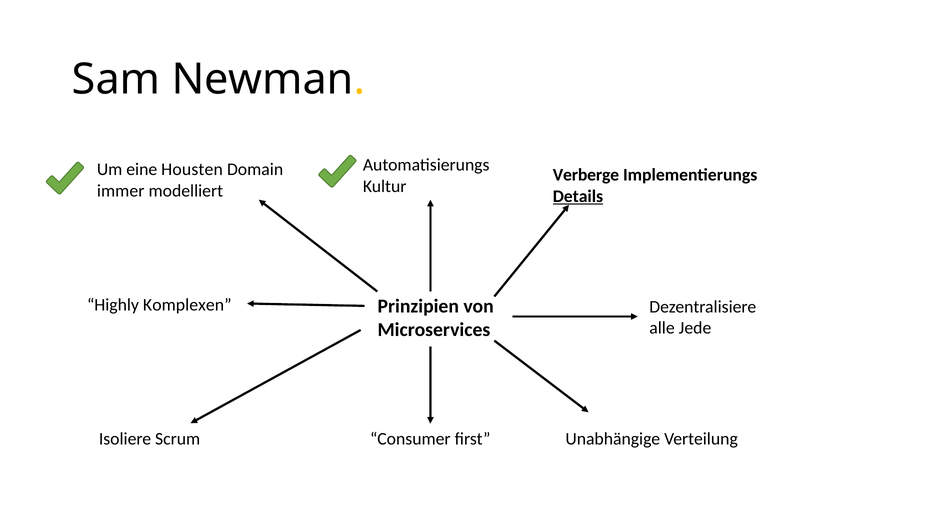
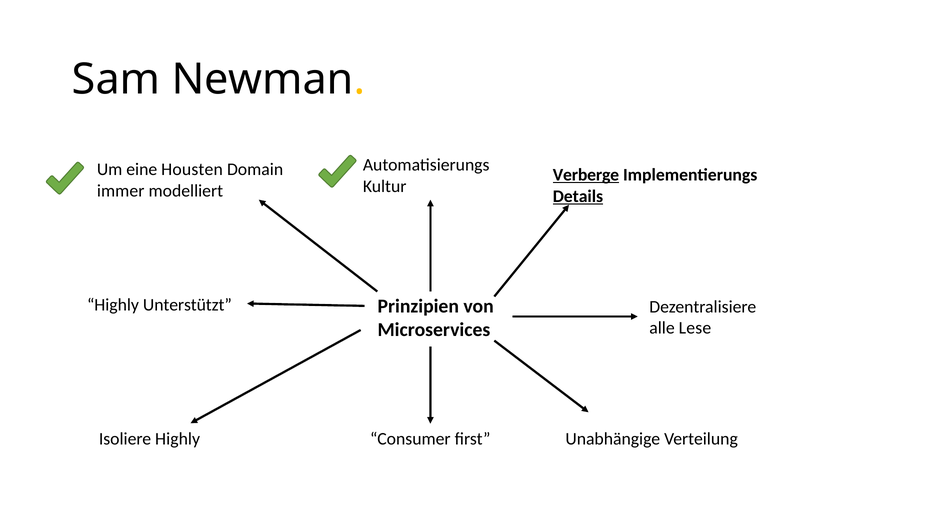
Verberge underline: none -> present
Komplexen: Komplexen -> Unterstützt
Jede: Jede -> Lese
Isoliere Scrum: Scrum -> Highly
